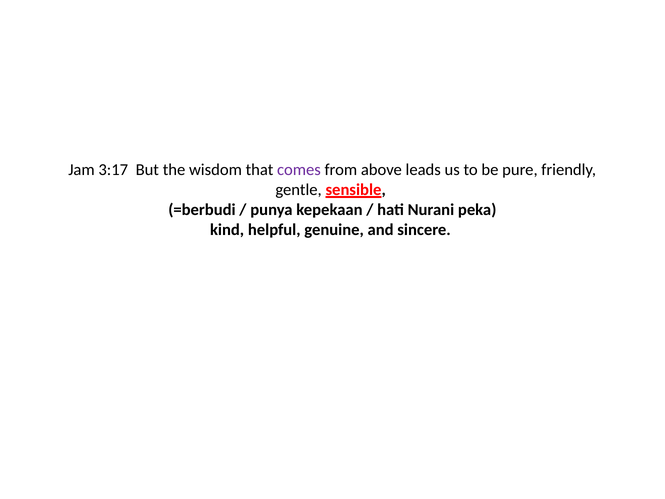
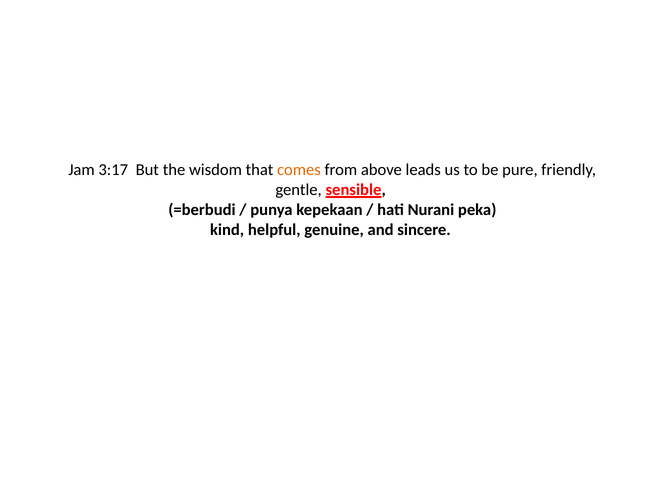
comes colour: purple -> orange
